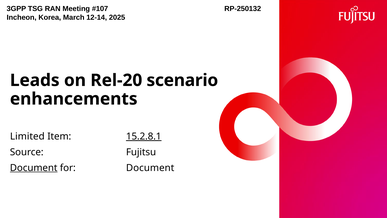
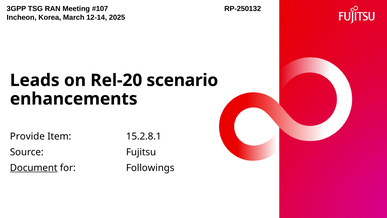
Limited: Limited -> Provide
15.2.8.1 underline: present -> none
for Document: Document -> Followings
